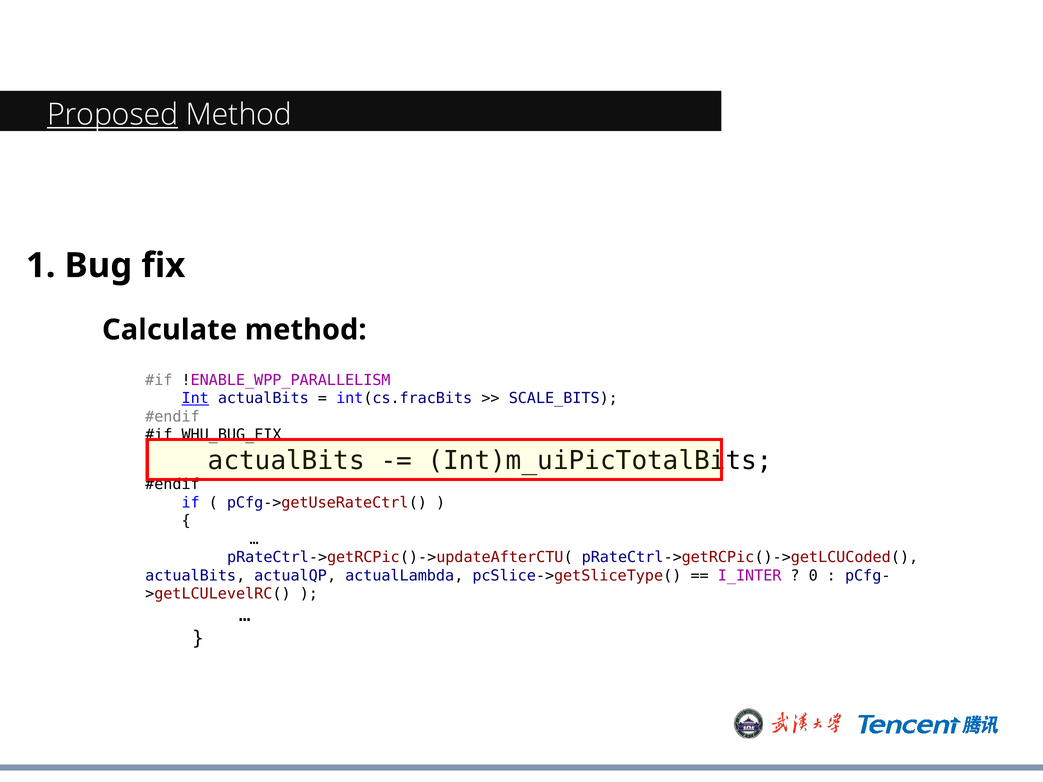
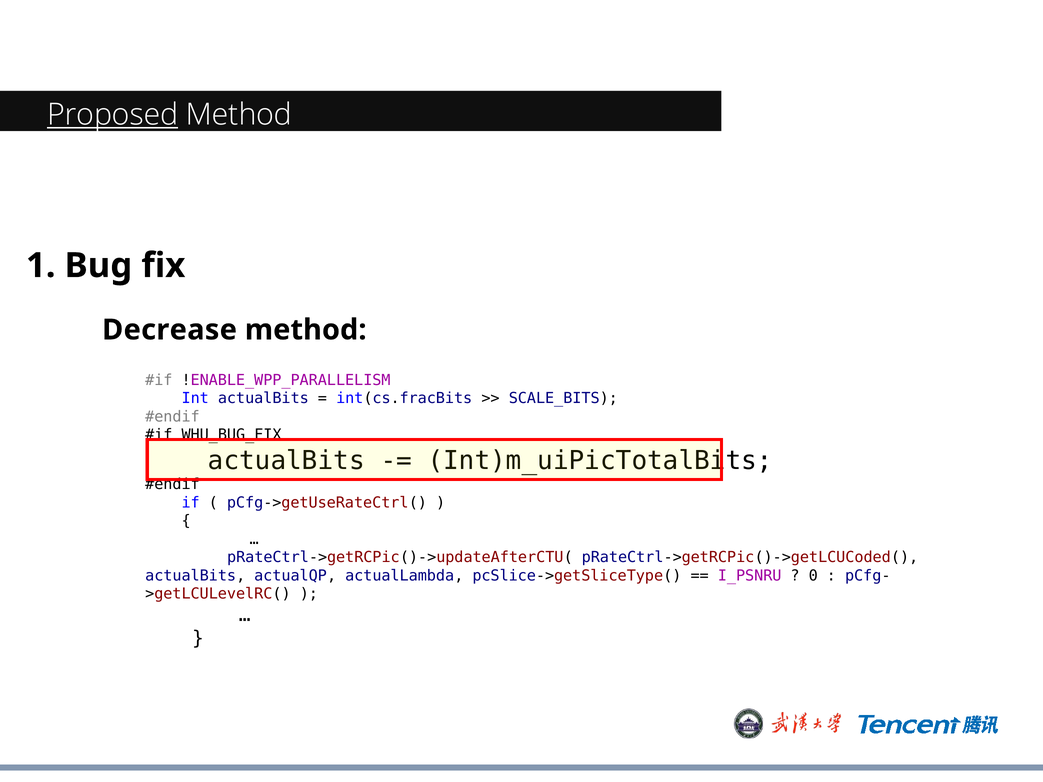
Calculate: Calculate -> Decrease
Int underline: present -> none
I_INTER: I_INTER -> I_PSNRU
